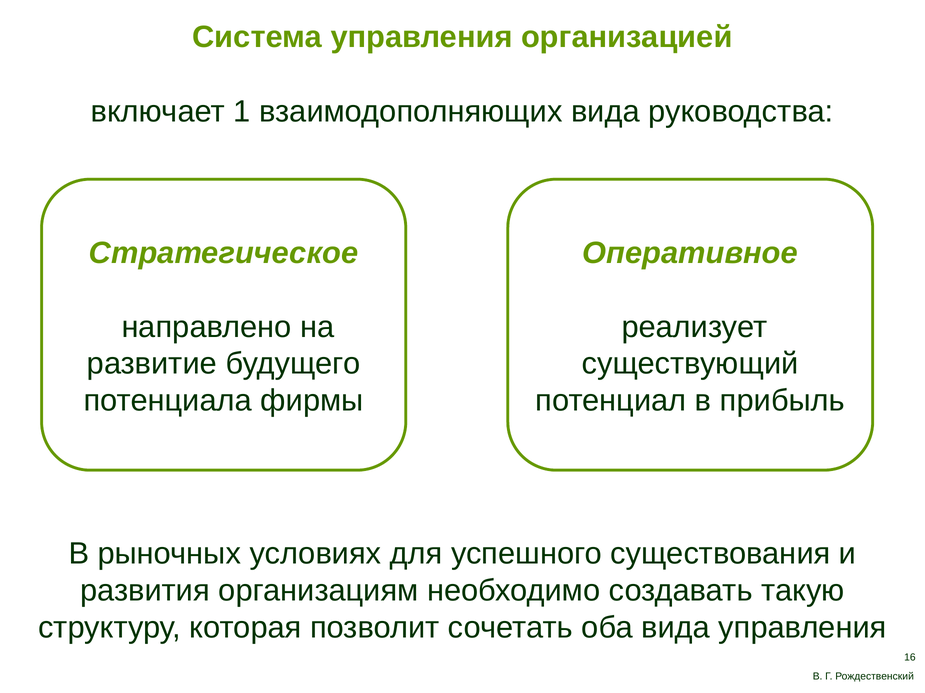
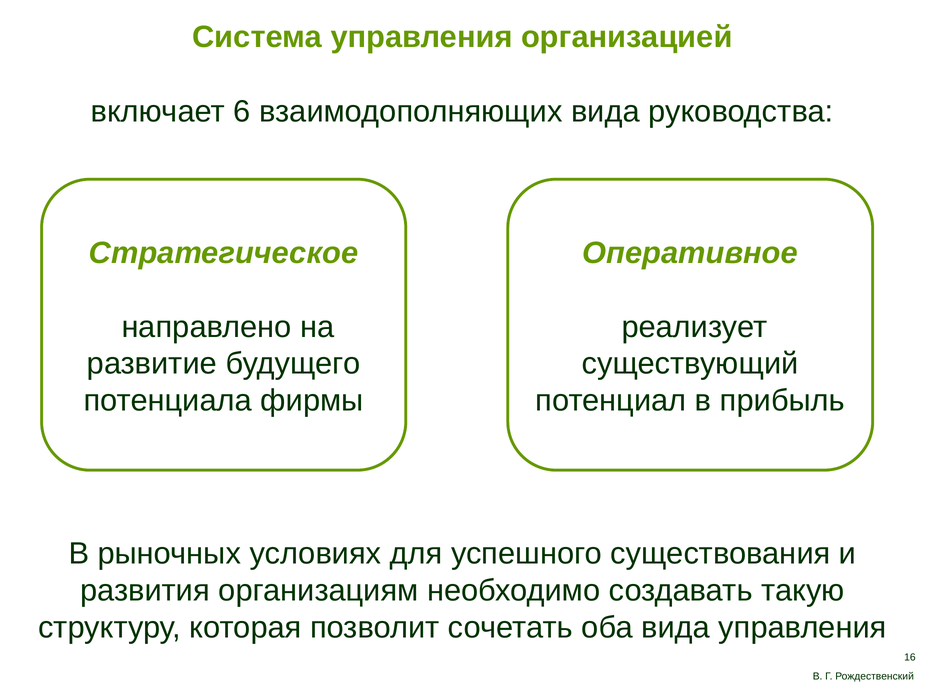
1: 1 -> 6
